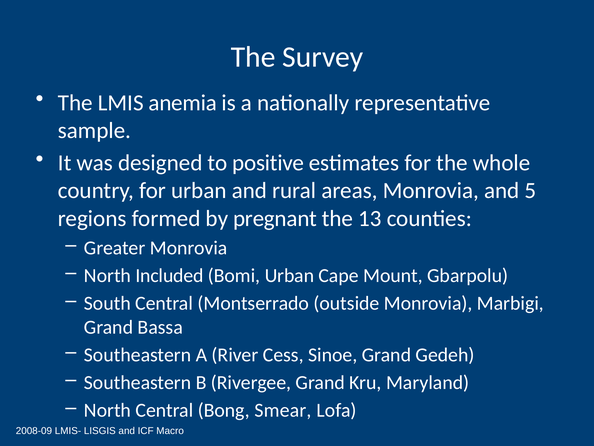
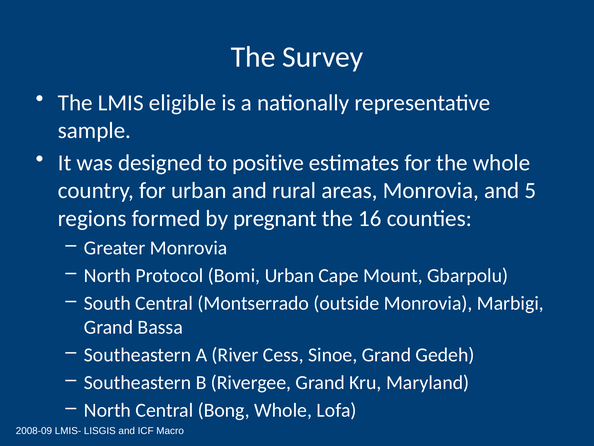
anemia: anemia -> eligible
13: 13 -> 16
Included: Included -> Protocol
Bong Smear: Smear -> Whole
